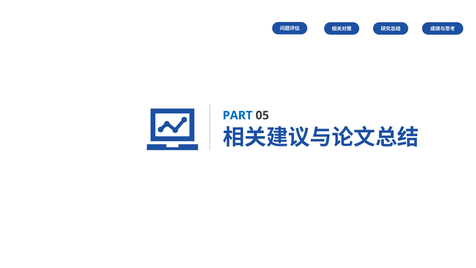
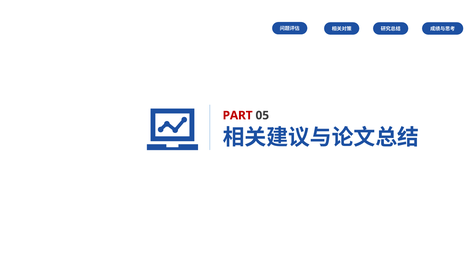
PART colour: blue -> red
